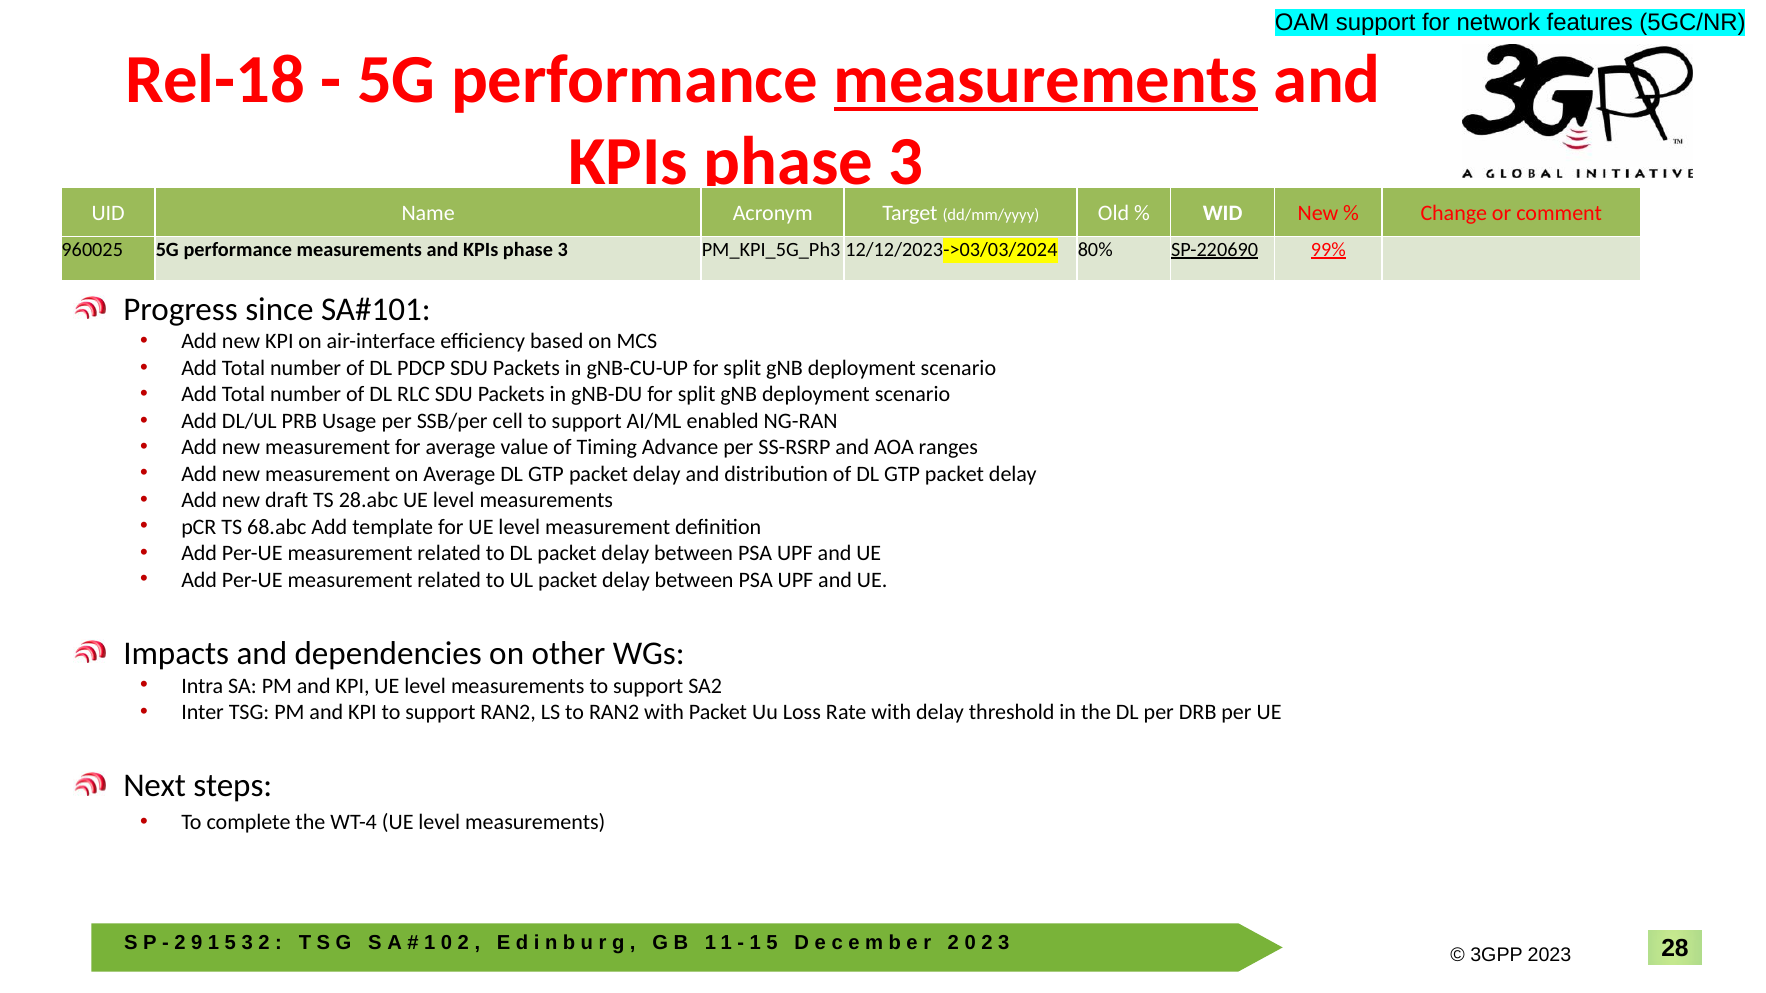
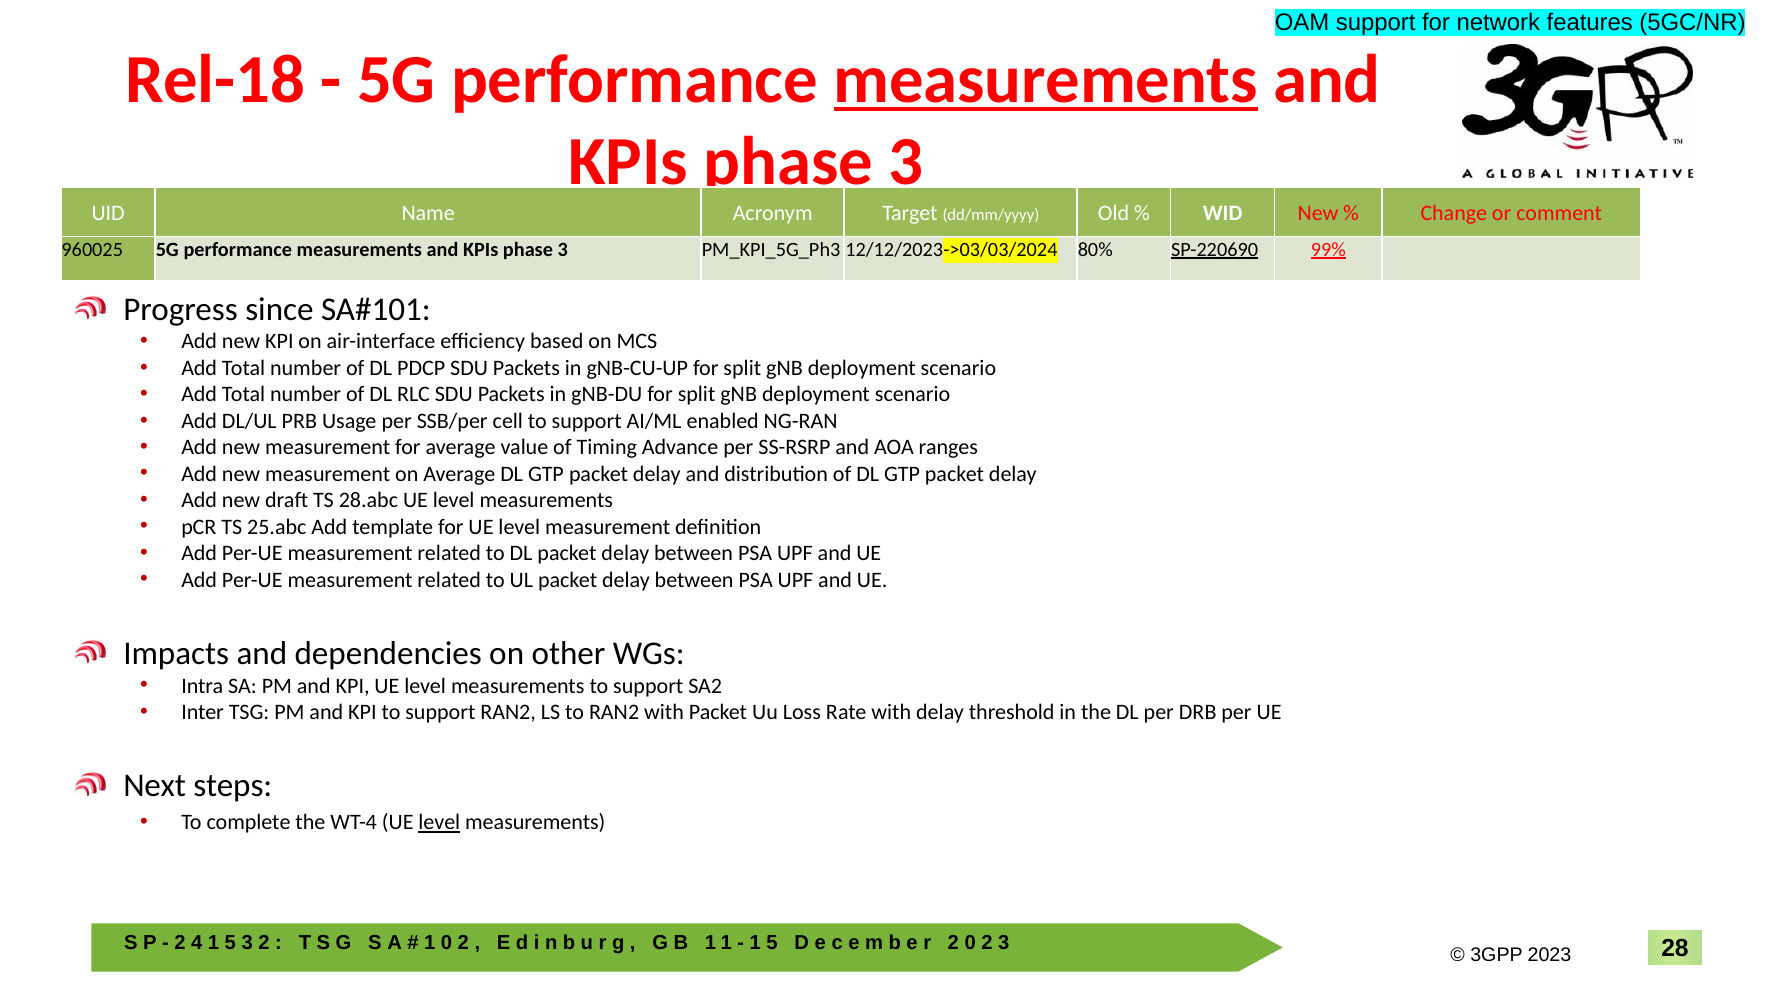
68.abc: 68.abc -> 25.abc
level at (439, 823) underline: none -> present
9: 9 -> 4
